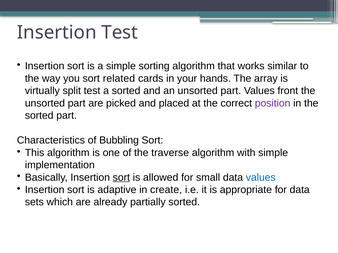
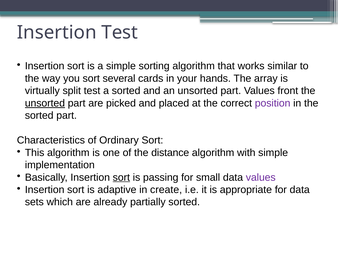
related: related -> several
unsorted at (45, 103) underline: none -> present
Bubbling: Bubbling -> Ordinary
traverse: traverse -> distance
allowed: allowed -> passing
values at (261, 178) colour: blue -> purple
